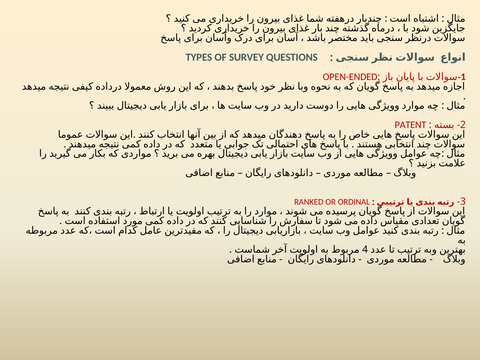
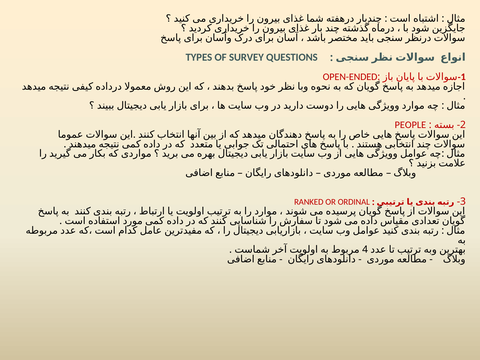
PATENT: PATENT -> PEOPLE
